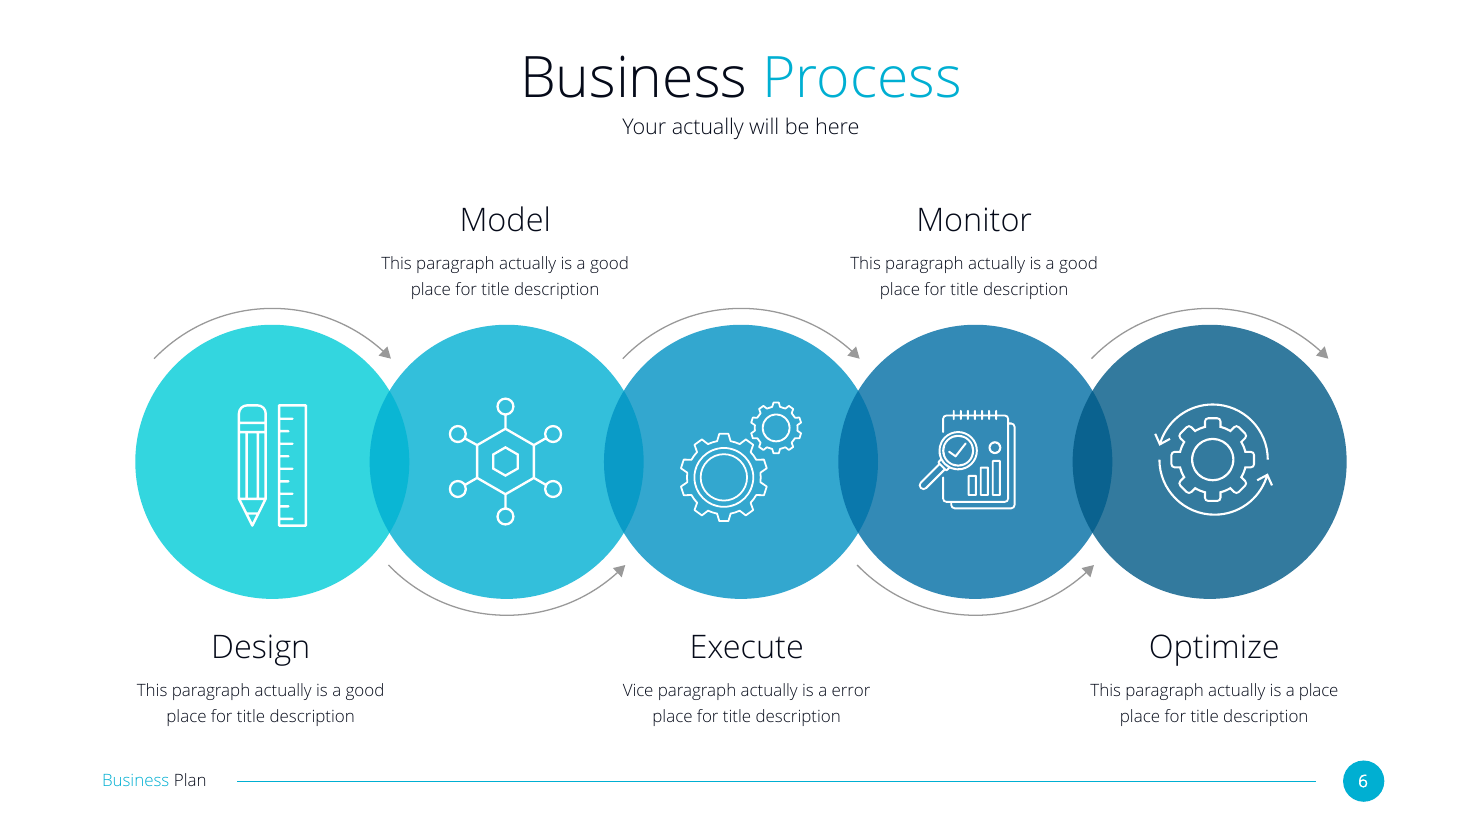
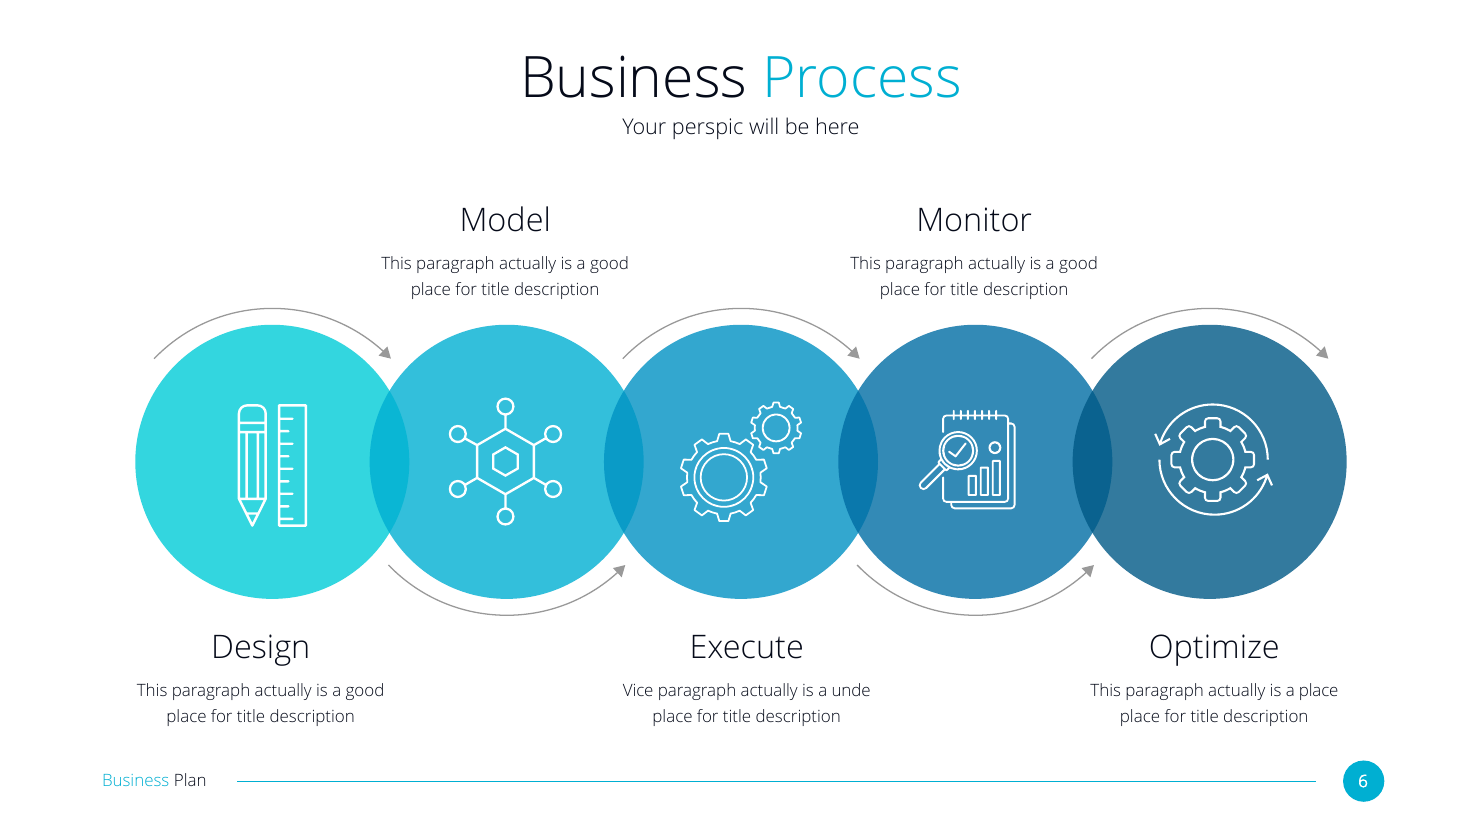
Your actually: actually -> perspic
error: error -> unde
